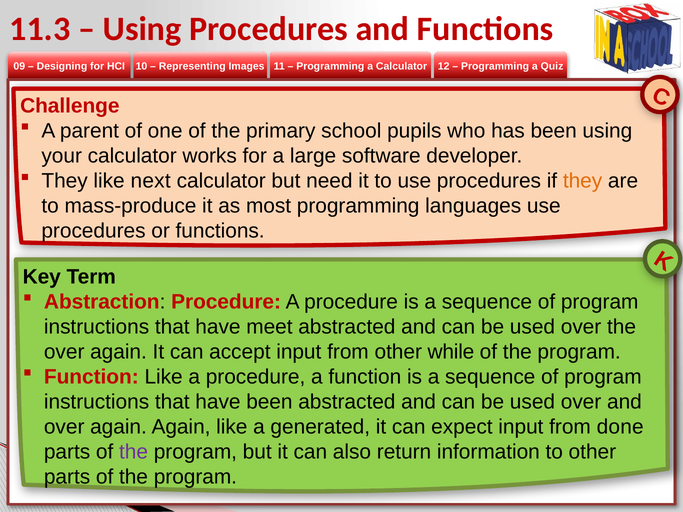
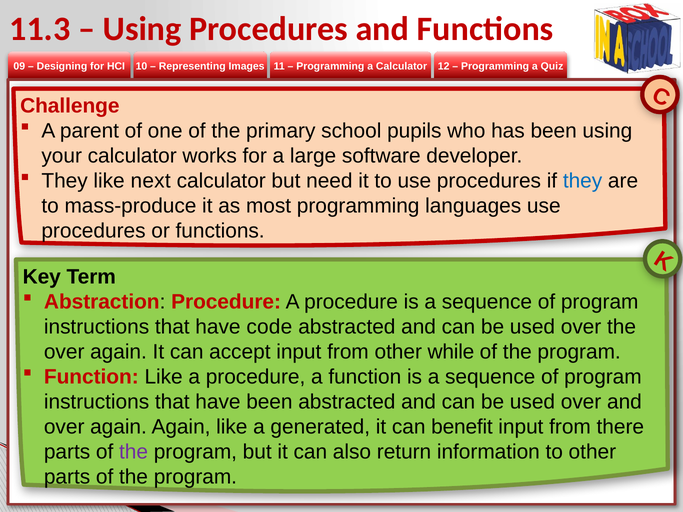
they at (583, 181) colour: orange -> blue
meet: meet -> code
expect: expect -> benefit
done: done -> there
